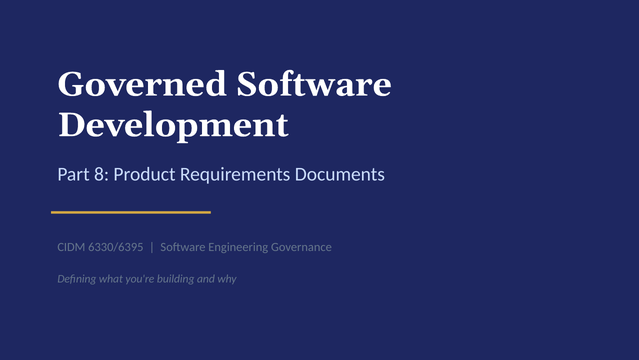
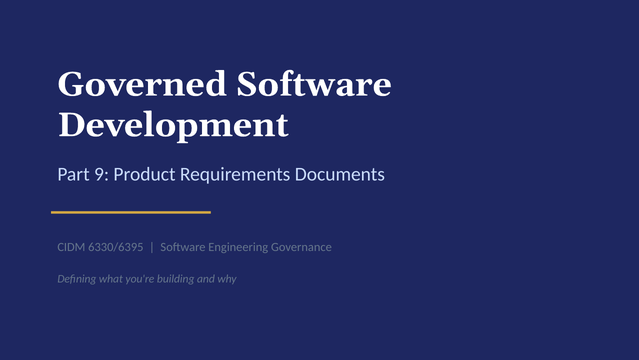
8: 8 -> 9
